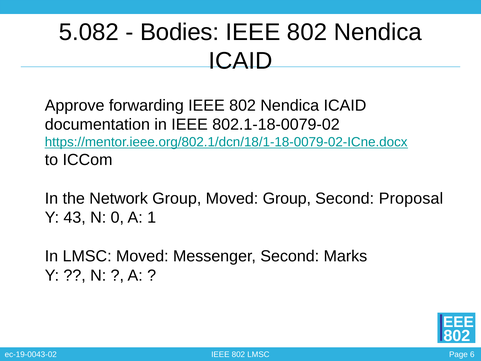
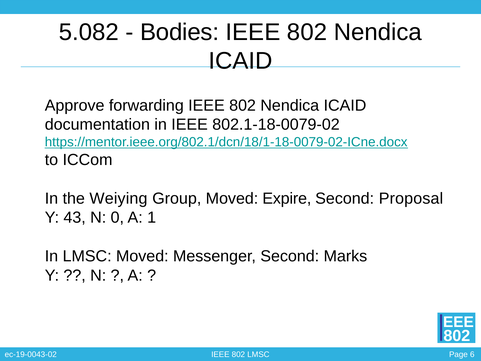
Network: Network -> Weiying
Moved Group: Group -> Expire
